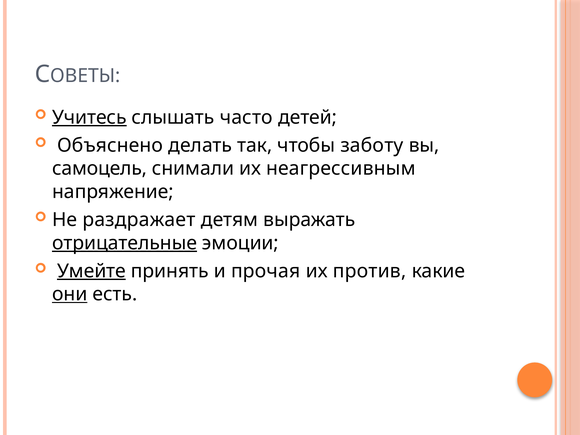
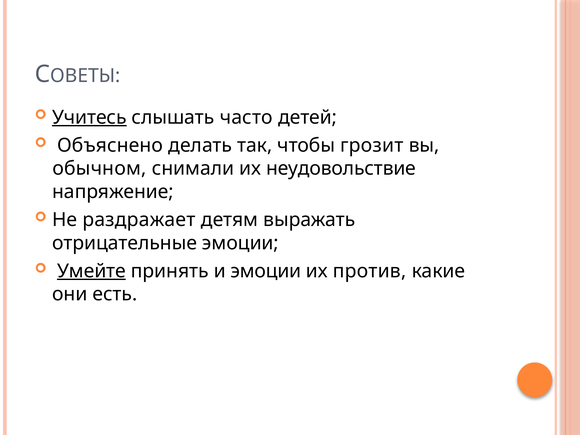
заботу: заботу -> грозит
самоцель: самоцель -> обычном
неагрессивным: неагрессивным -> неудовольствие
отрицательные underline: present -> none
и прочая: прочая -> эмоции
они underline: present -> none
